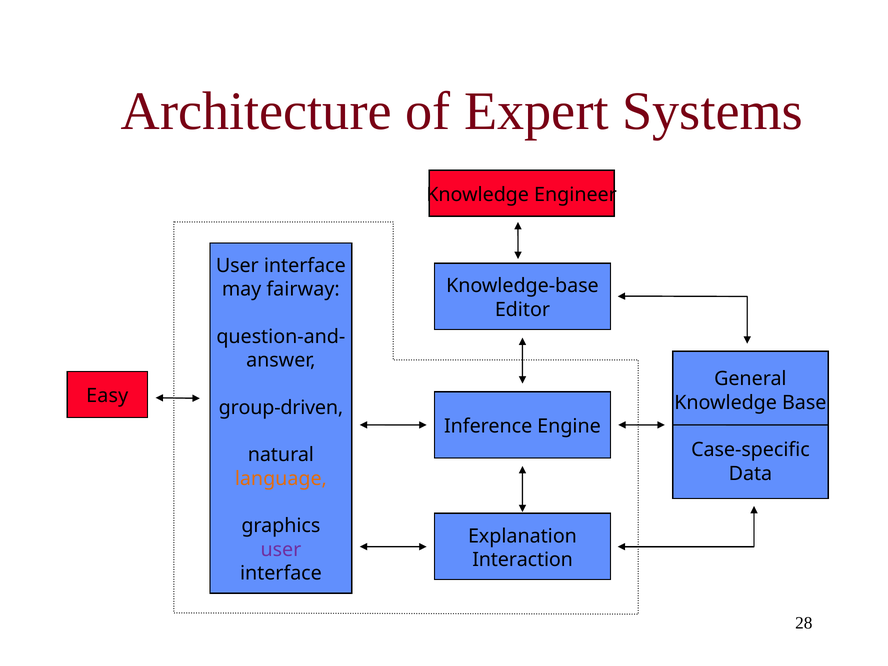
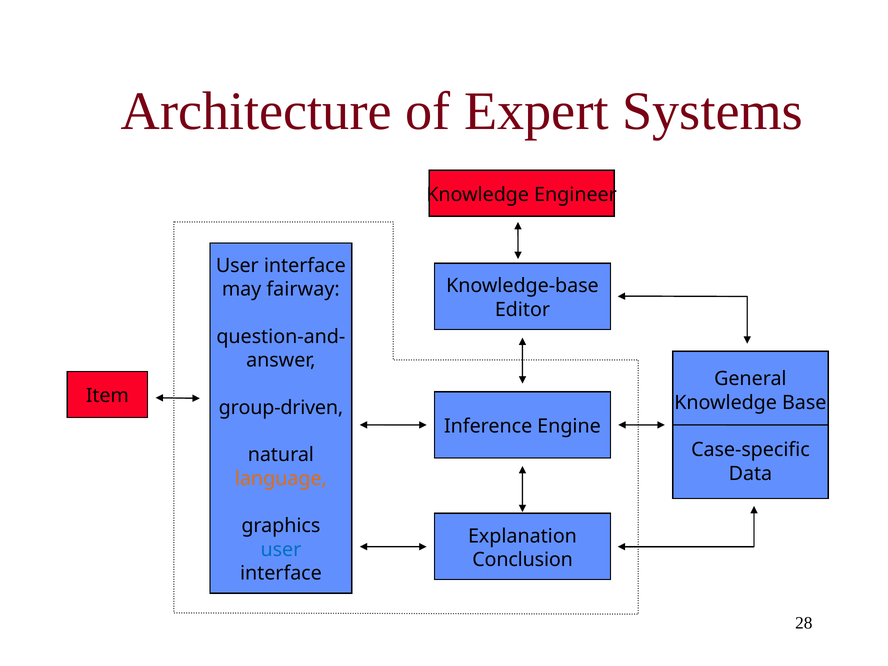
Easy: Easy -> Item
user at (281, 550) colour: purple -> blue
Interaction: Interaction -> Conclusion
